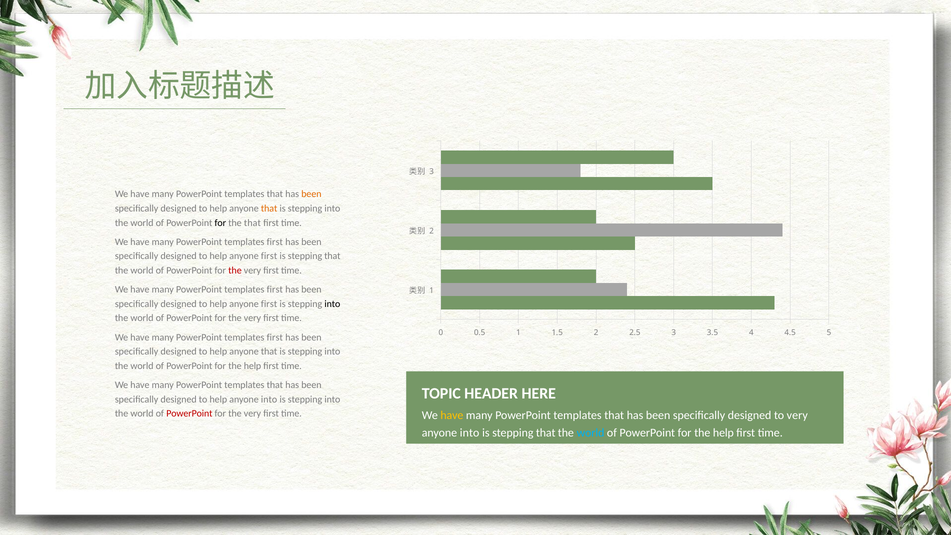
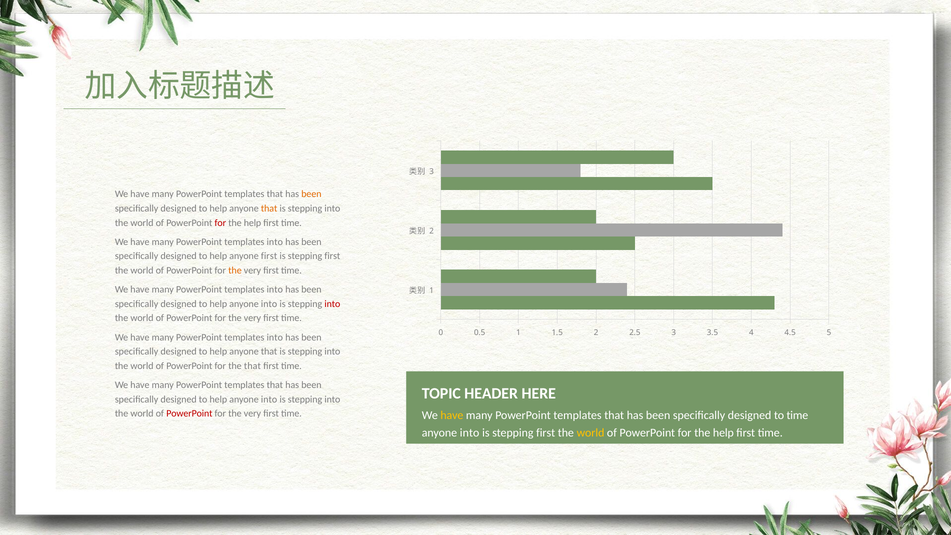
for at (220, 223) colour: black -> red
that at (252, 223): that -> help
first at (275, 242): first -> into
that at (332, 256): that -> first
the at (235, 271) colour: red -> orange
first at (275, 290): first -> into
first at (269, 304): first -> into
into at (332, 304) colour: black -> red
first at (275, 337): first -> into
help at (253, 366): help -> that
to very: very -> time
that at (546, 433): that -> first
world at (591, 433) colour: light blue -> yellow
